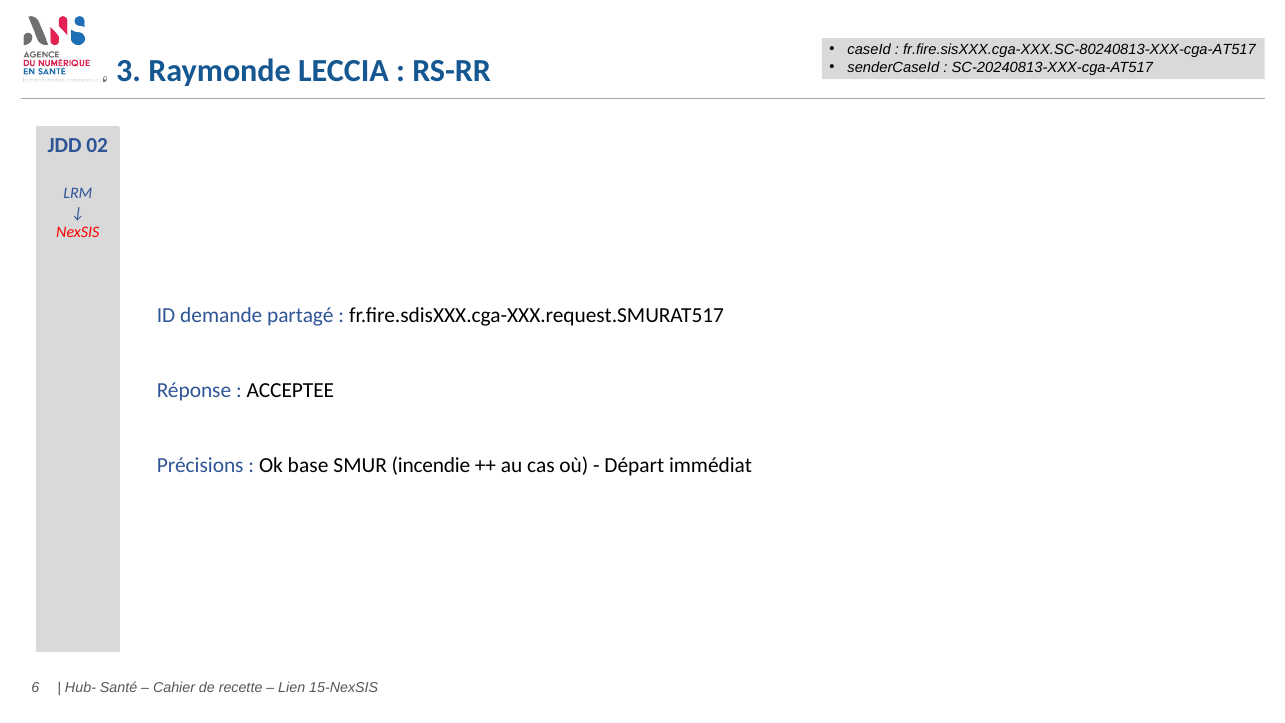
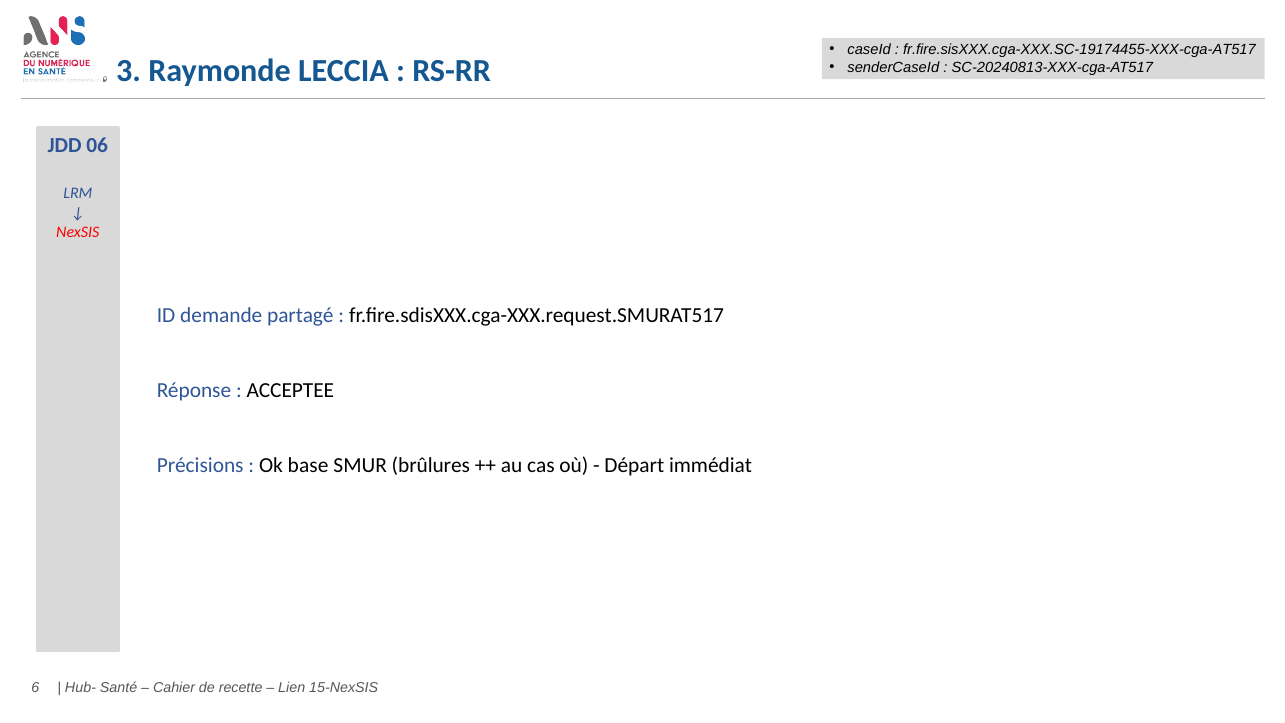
fr.fire.sisXXX.cga-XXX.SC-80240813-XXX-cga-AT517: fr.fire.sisXXX.cga-XXX.SC-80240813-XXX-cga-AT517 -> fr.fire.sisXXX.cga-XXX.SC-19174455-XXX-cga-AT517
02: 02 -> 06
incendie: incendie -> brûlures
